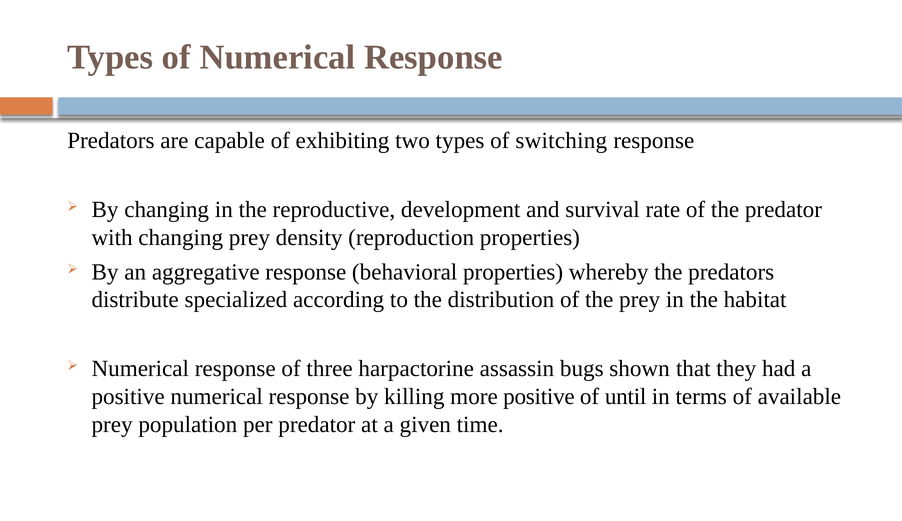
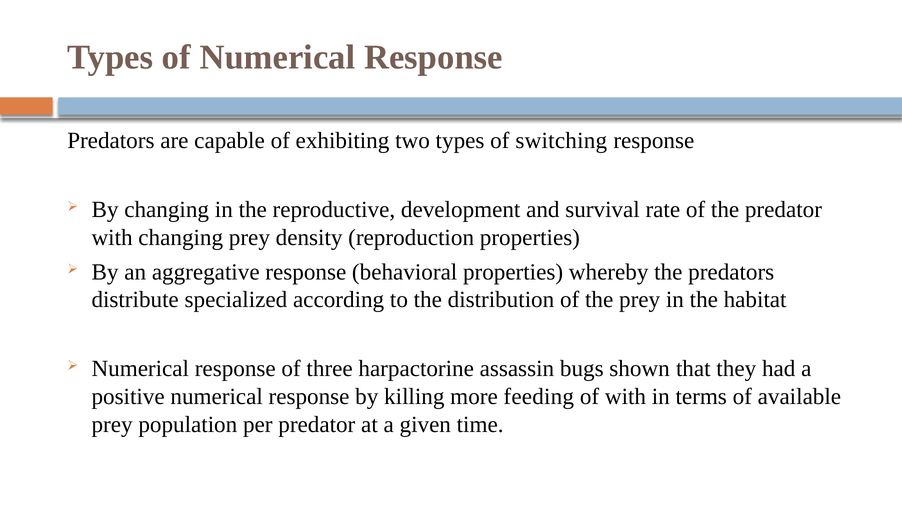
more positive: positive -> feeding
of until: until -> with
